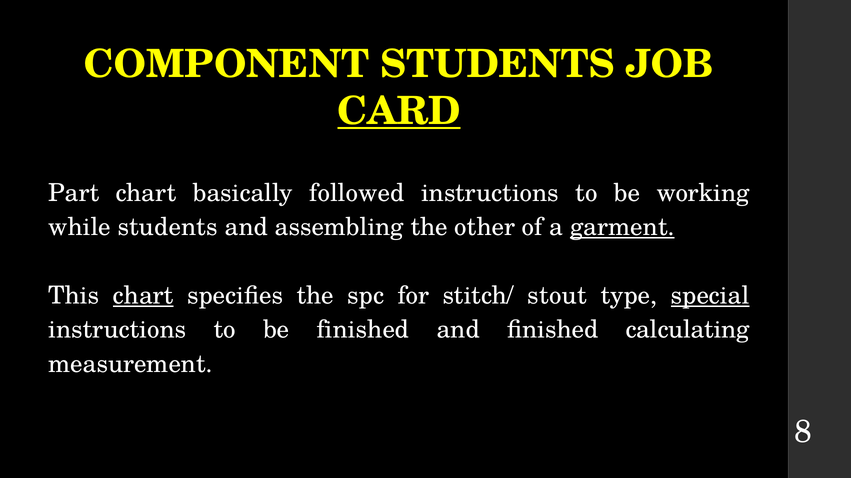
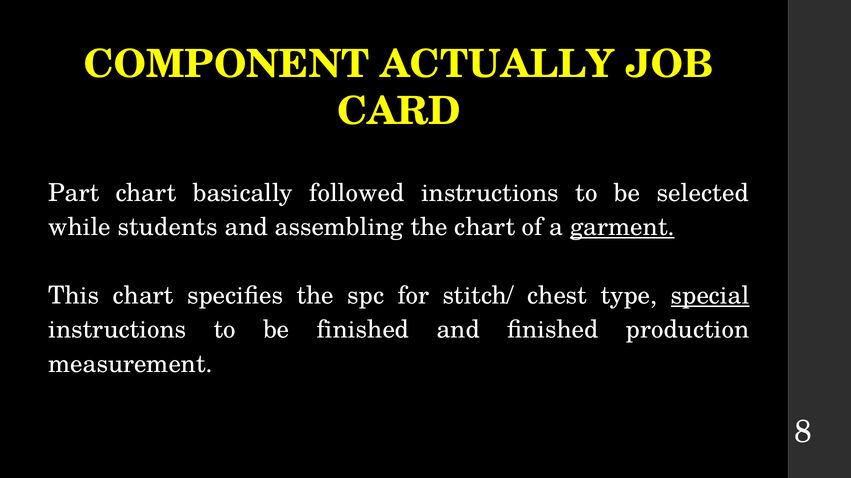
COMPONENT STUDENTS: STUDENTS -> ACTUALLY
CARD underline: present -> none
working: working -> selected
the other: other -> chart
chart at (143, 296) underline: present -> none
stout: stout -> chest
calculating: calculating -> production
